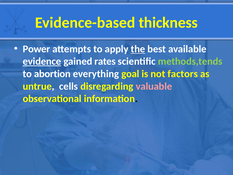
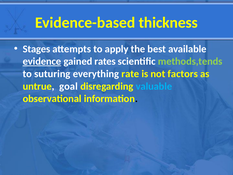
Power: Power -> Stages
the underline: present -> none
abortion: abortion -> suturing
goal: goal -> rate
cells: cells -> goal
valuable colour: pink -> light blue
